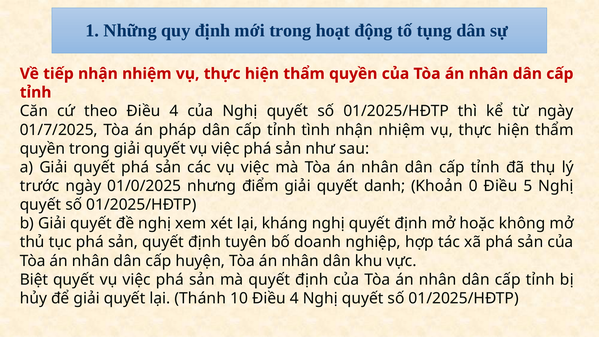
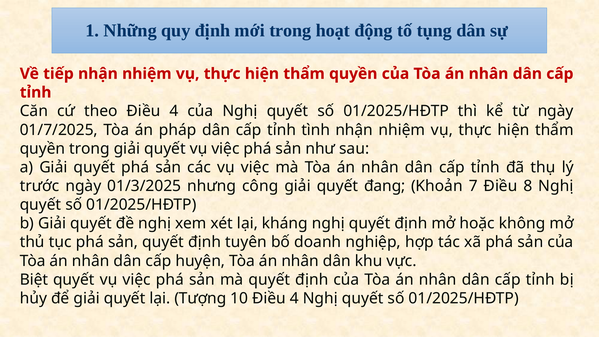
01/0/2025: 01/0/2025 -> 01/3/2025
điểm: điểm -> công
danh: danh -> đang
0: 0 -> 7
5: 5 -> 8
Thánh: Thánh -> Tượng
